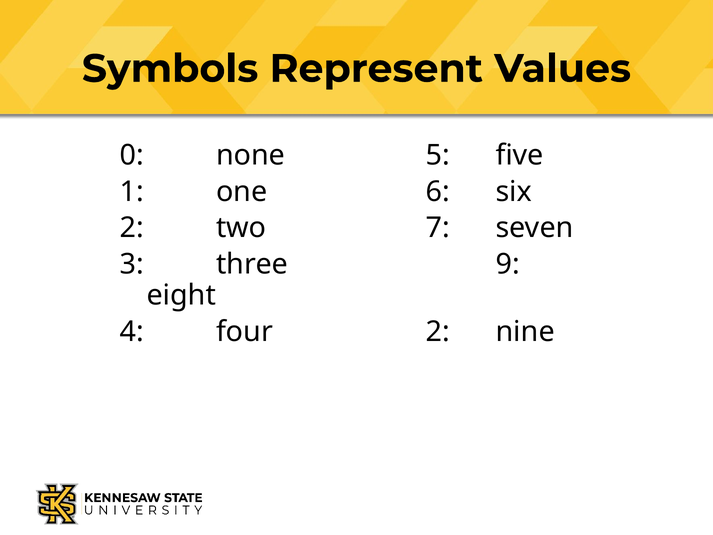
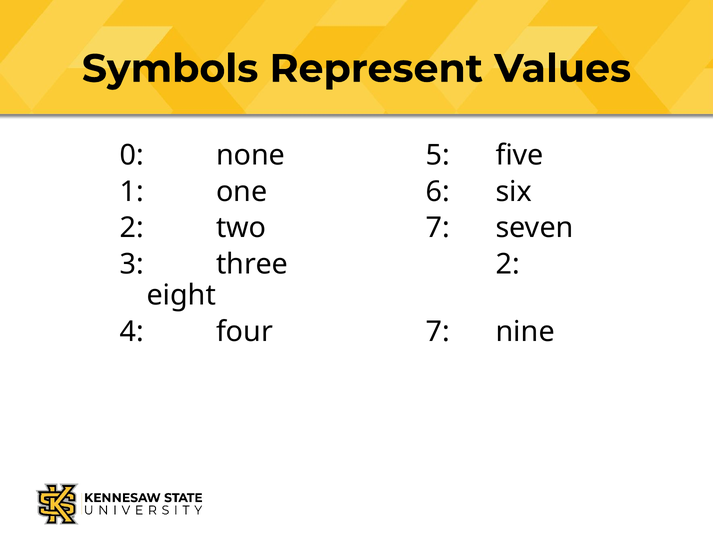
three 9: 9 -> 2
four 2: 2 -> 7
